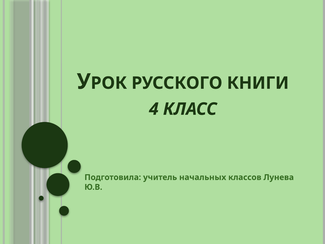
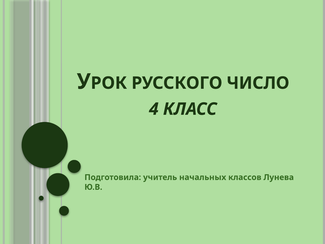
КНИГИ: КНИГИ -> ЧИСЛО
